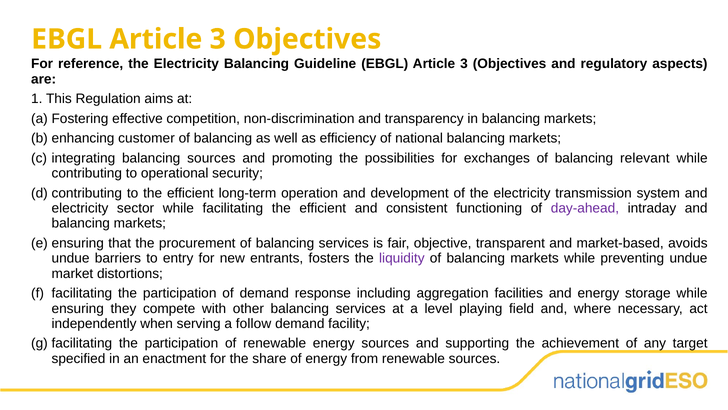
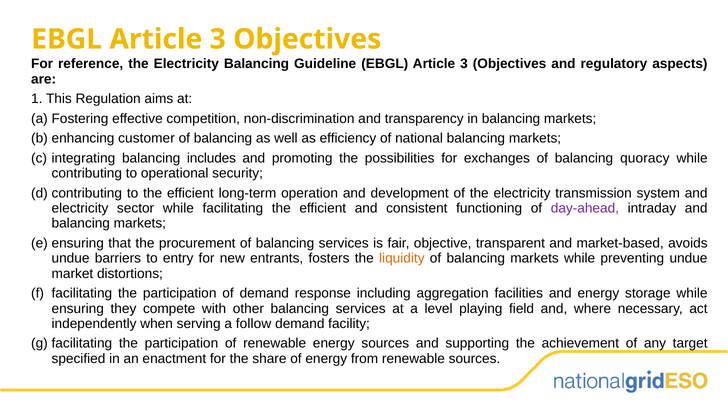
balancing sources: sources -> includes
relevant: relevant -> quoracy
liquidity colour: purple -> orange
